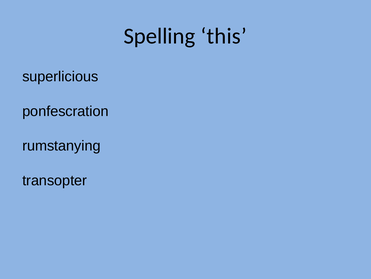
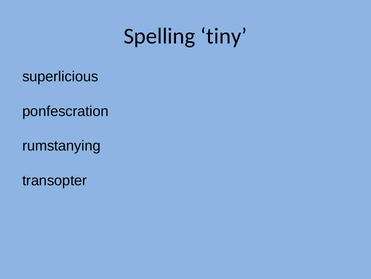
this: this -> tiny
